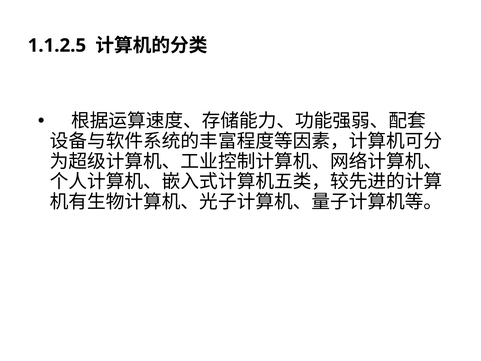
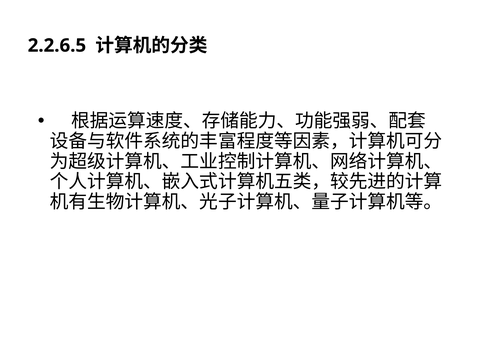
1.1.2.5: 1.1.2.5 -> 2.2.6.5
